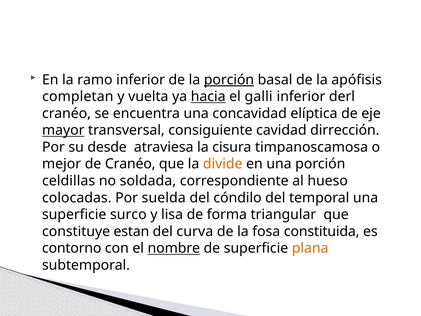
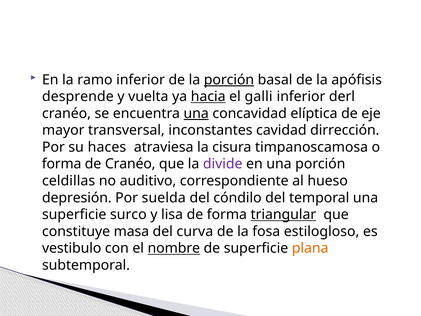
completan: completan -> desprende
una at (196, 113) underline: none -> present
mayor underline: present -> none
consiguiente: consiguiente -> inconstantes
desde: desde -> haces
mejor at (62, 164): mejor -> forma
divide colour: orange -> purple
soldada: soldada -> auditivo
colocadas: colocadas -> depresión
triangular underline: none -> present
estan: estan -> masa
constituida: constituida -> estilogloso
contorno: contorno -> vestibulo
